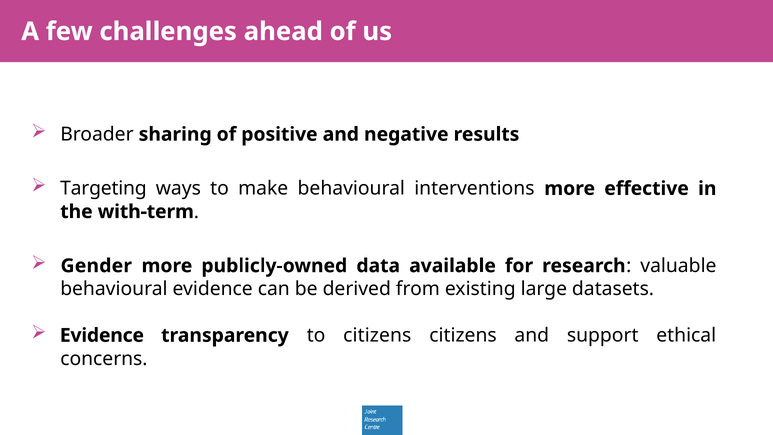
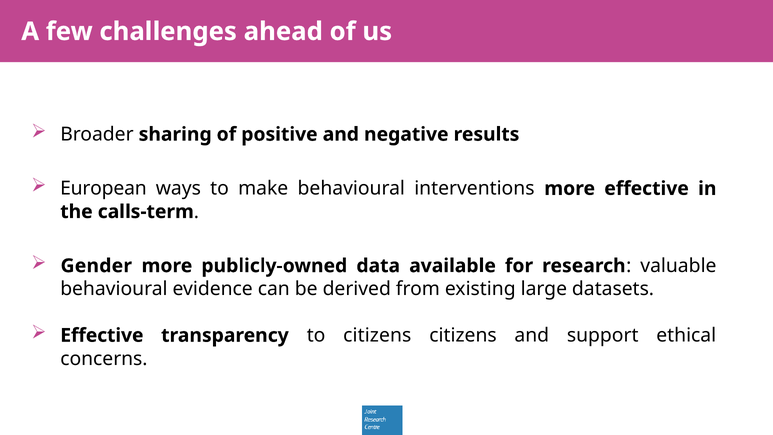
Targeting: Targeting -> European
with-term: with-term -> calls-term
Evidence at (102, 335): Evidence -> Effective
